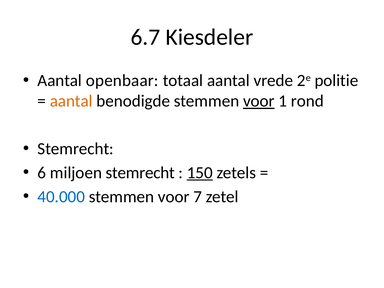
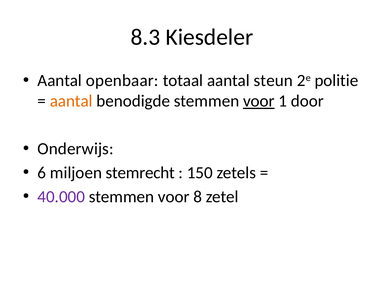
6.7: 6.7 -> 8.3
vrede: vrede -> steun
rond: rond -> door
Stemrecht at (76, 149): Stemrecht -> Onderwijs
150 underline: present -> none
40.000 colour: blue -> purple
7: 7 -> 8
